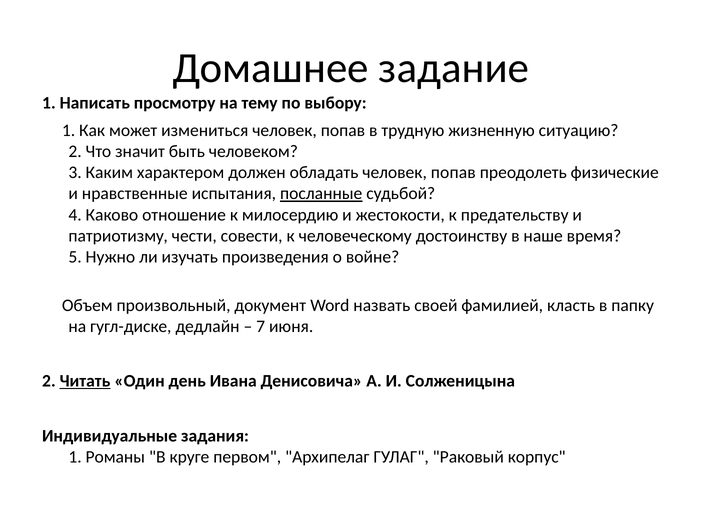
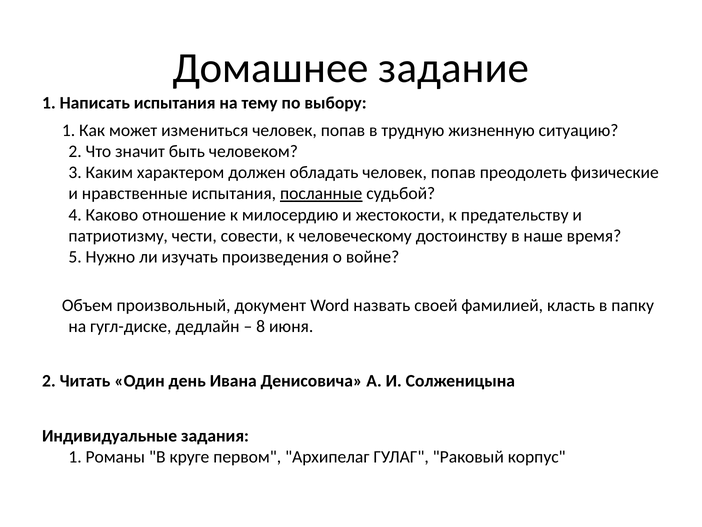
Написать просмотру: просмотру -> испытания
7: 7 -> 8
Читать underline: present -> none
